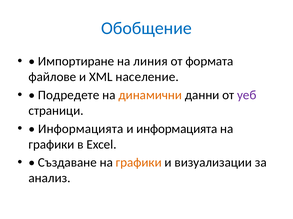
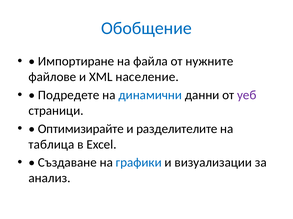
линия: линия -> файла
формата: формата -> нужните
динамични colour: orange -> blue
Информацията at (81, 129): Информацията -> Оптимизирайте
и информацията: информацията -> разделителите
графики at (51, 145): графики -> таблица
графики at (139, 163) colour: orange -> blue
